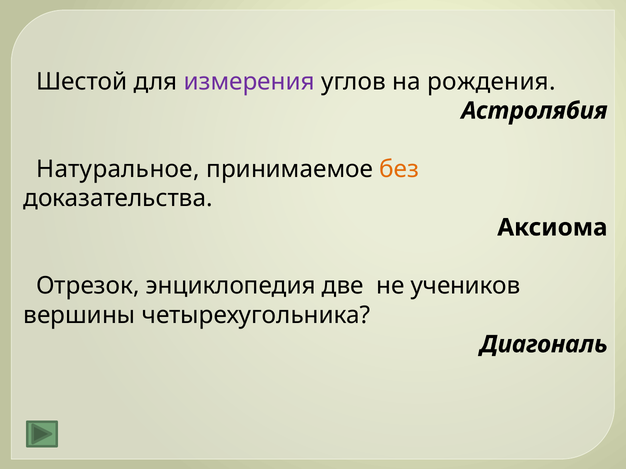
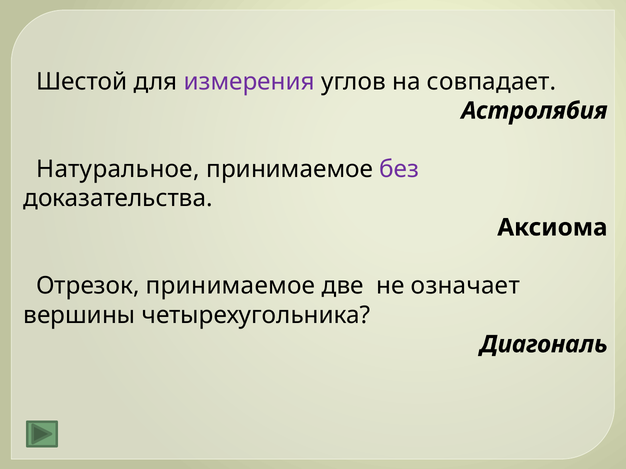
рождения: рождения -> совпадает
без colour: orange -> purple
Отрезок энциклопедия: энциклопедия -> принимаемое
учеников: учеников -> означает
